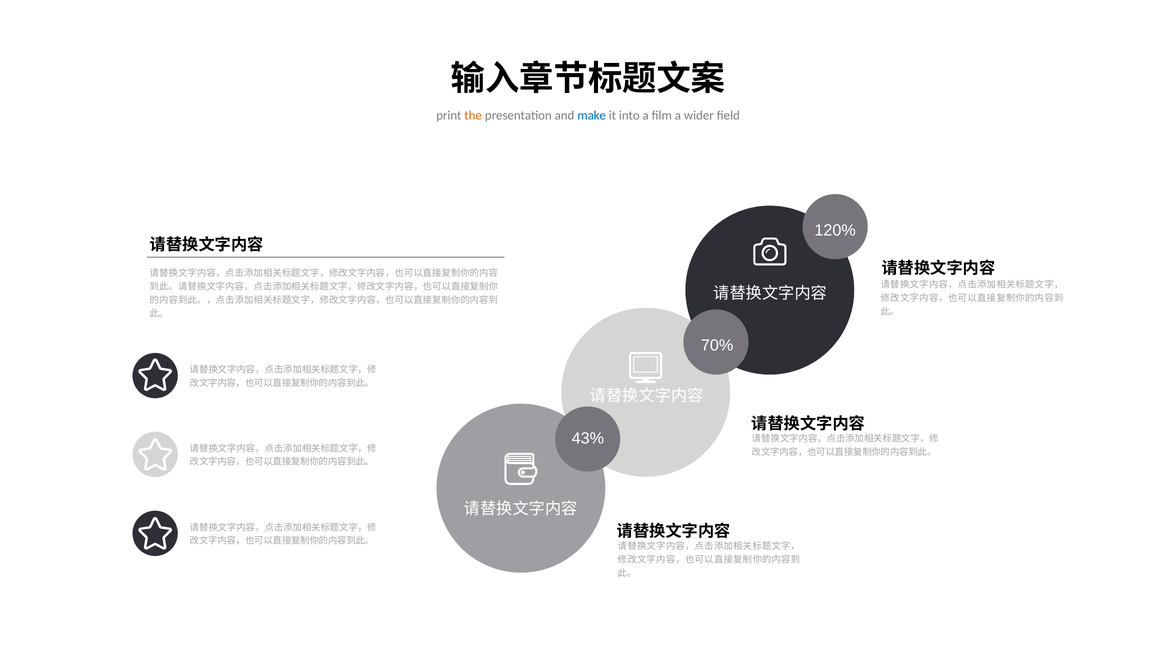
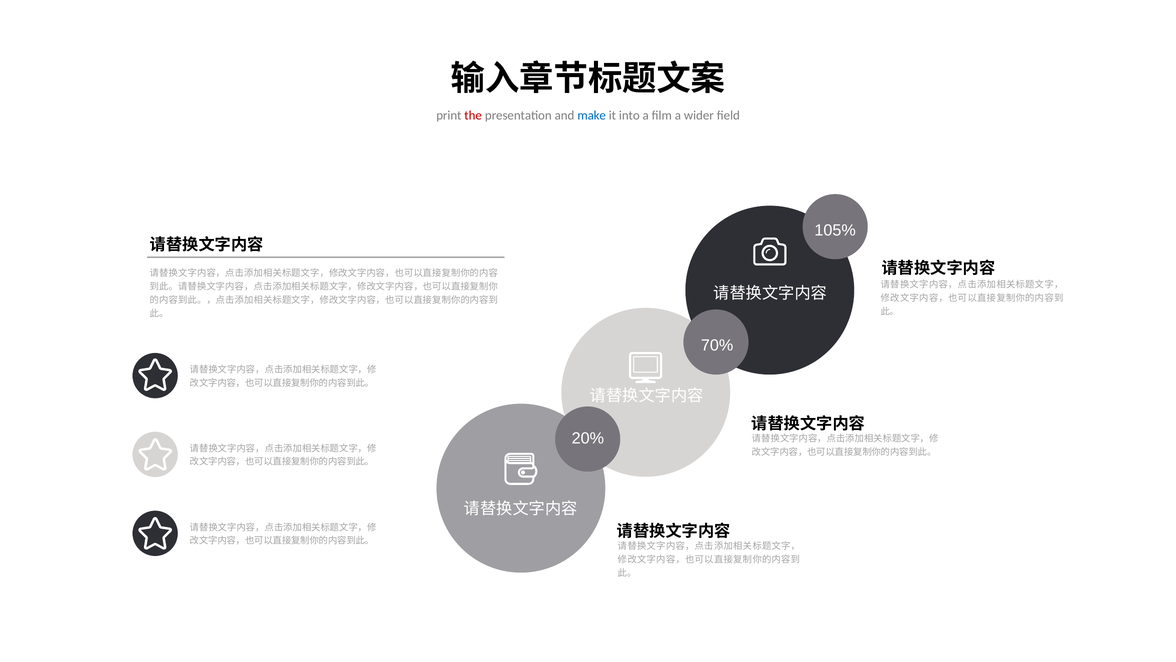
the colour: orange -> red
120%: 120% -> 105%
43%: 43% -> 20%
